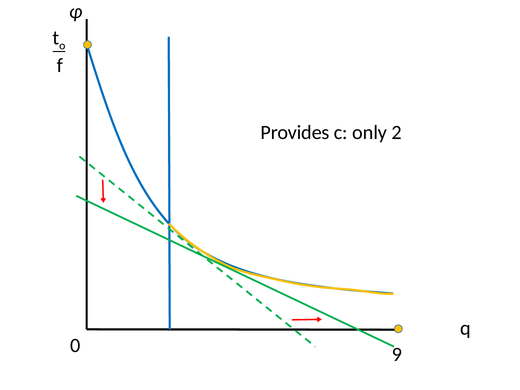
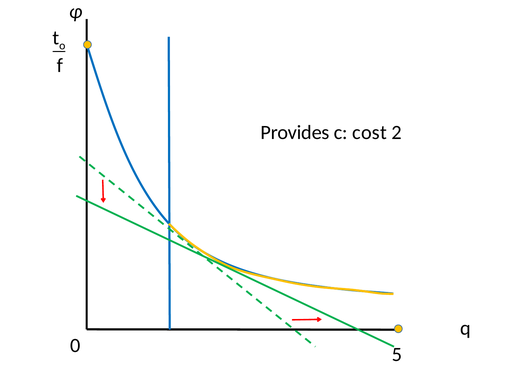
only: only -> cost
9: 9 -> 5
